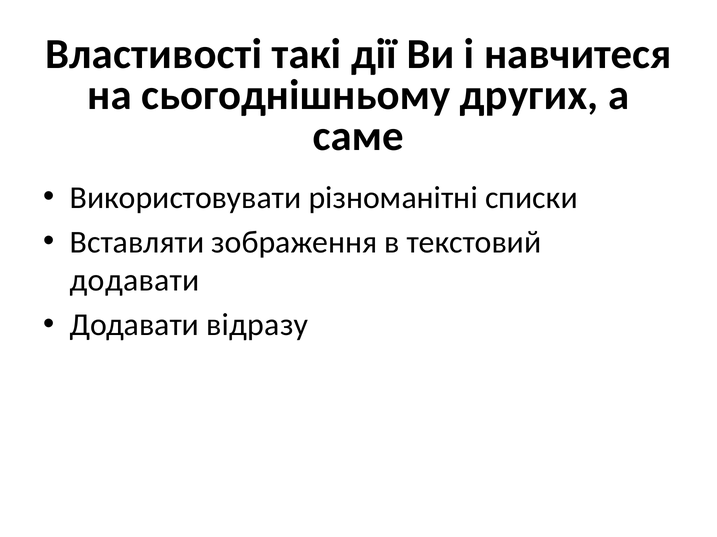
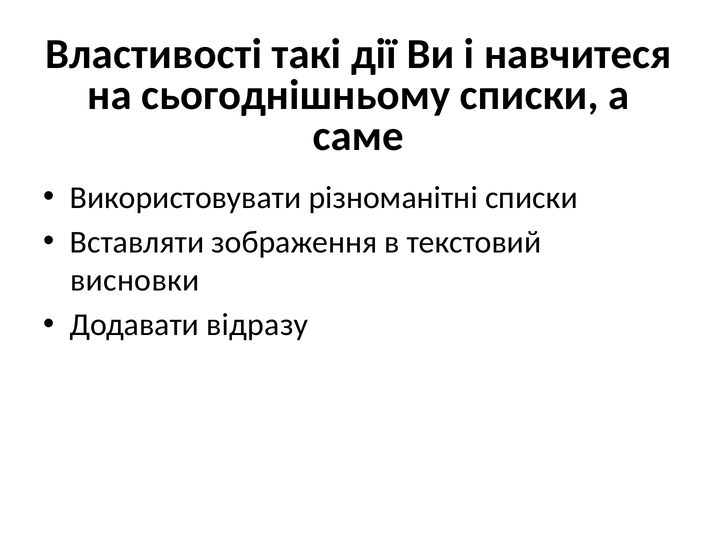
сьогоднішньому других: других -> списки
додавати at (135, 281): додавати -> висновки
